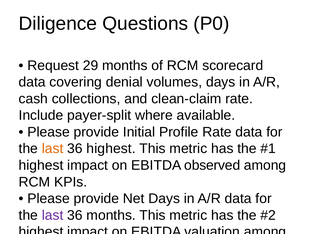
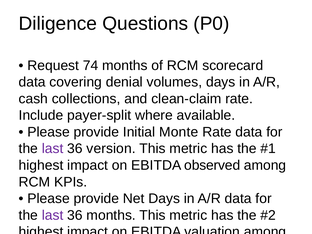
29: 29 -> 74
Profile: Profile -> Monte
last at (53, 149) colour: orange -> purple
36 highest: highest -> version
